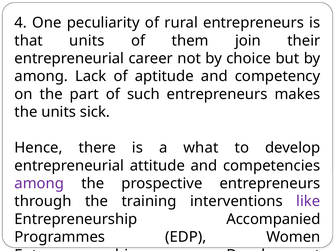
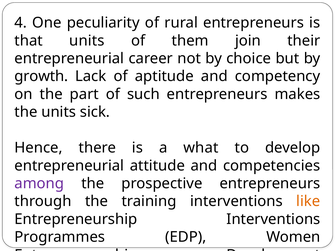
among at (41, 76): among -> growth
like colour: purple -> orange
Entrepreneurship Accompanied: Accompanied -> Interventions
